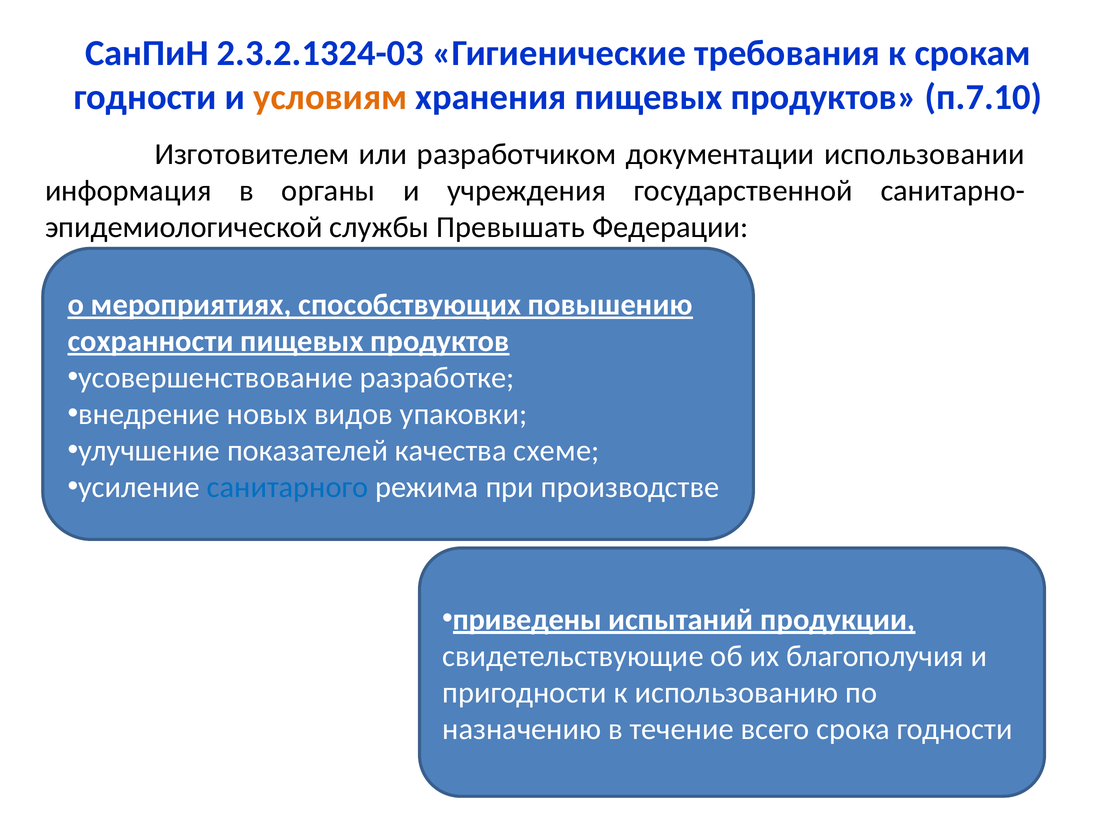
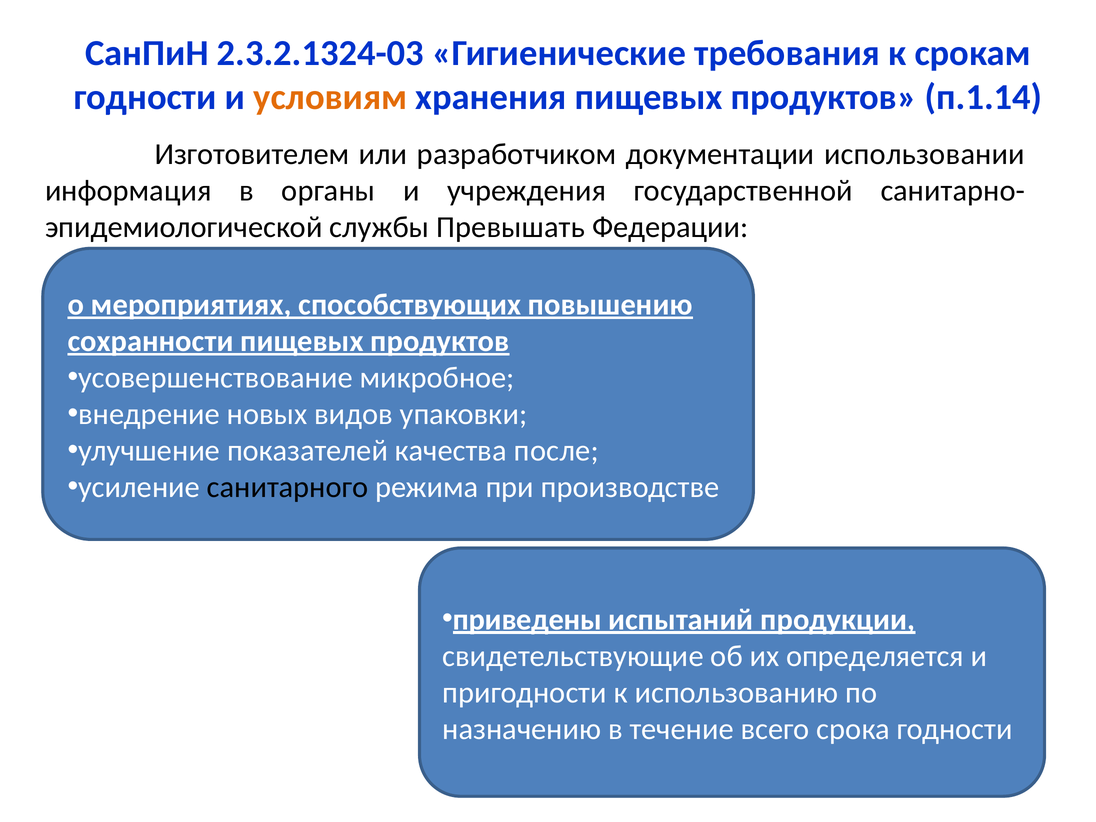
п.7.10: п.7.10 -> п.1.14
разработке: разработке -> микробное
схеме: схеме -> после
санитарного colour: blue -> black
благополучия: благополучия -> определяется
